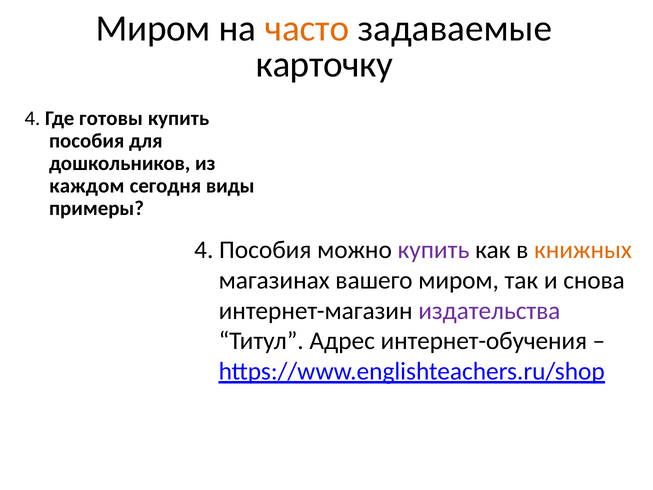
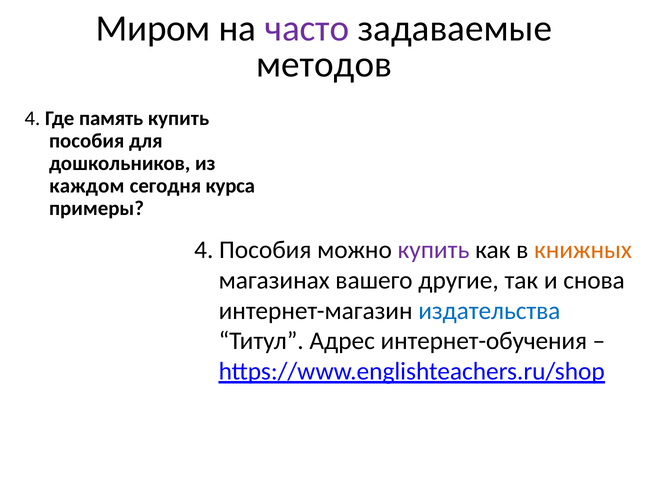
часто colour: orange -> purple
карточку: карточку -> методов
готовы: готовы -> память
виды: виды -> курса
вашего миром: миром -> другие
издательства colour: purple -> blue
